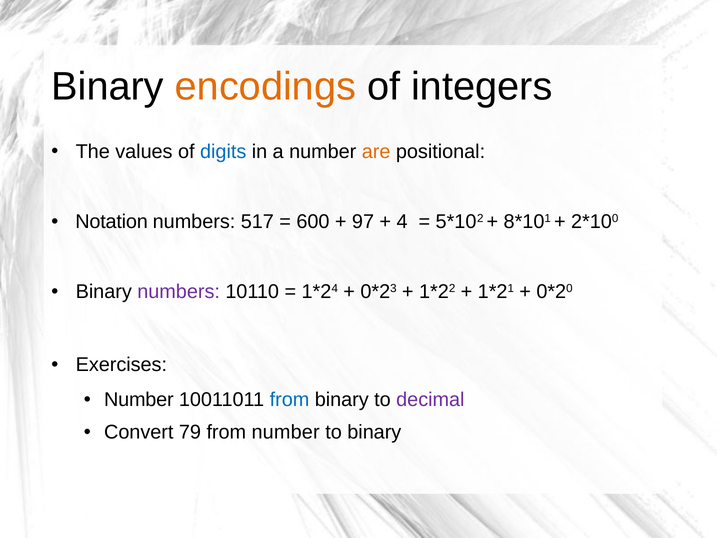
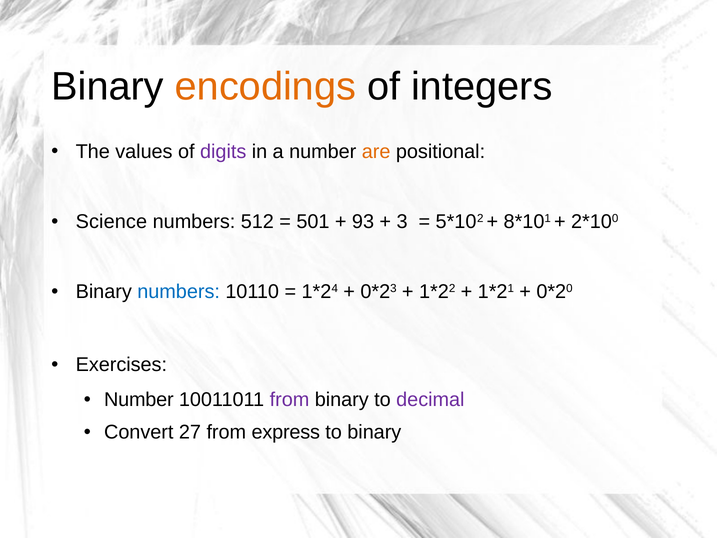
digits colour: blue -> purple
Notation: Notation -> Science
517: 517 -> 512
600: 600 -> 501
97: 97 -> 93
4: 4 -> 3
numbers at (179, 292) colour: purple -> blue
from at (289, 400) colour: blue -> purple
79: 79 -> 27
from number: number -> express
